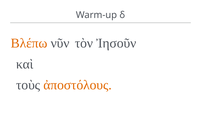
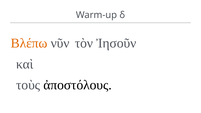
ἀποστόλους colour: orange -> black
